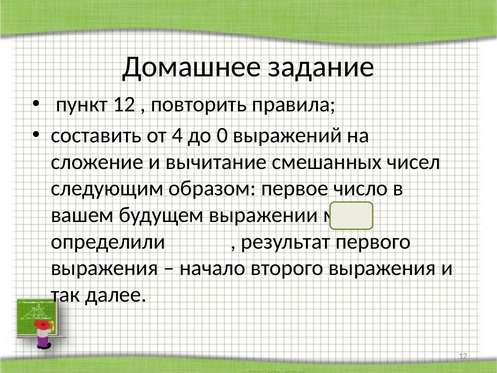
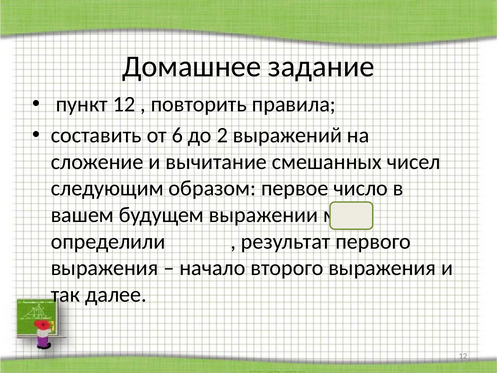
4: 4 -> 6
0: 0 -> 2
